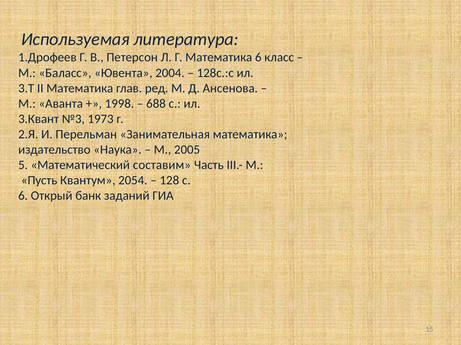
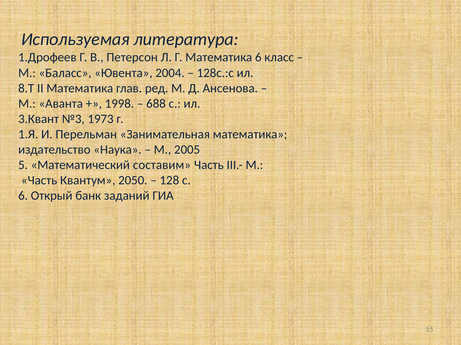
3.Т: 3.Т -> 8.Т
2.Я: 2.Я -> 1.Я
Пусть at (39, 181): Пусть -> Часть
2054: 2054 -> 2050
